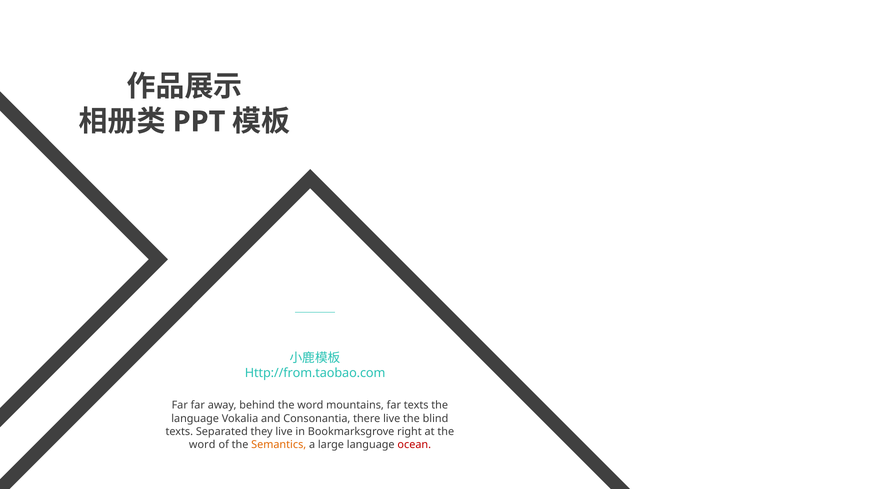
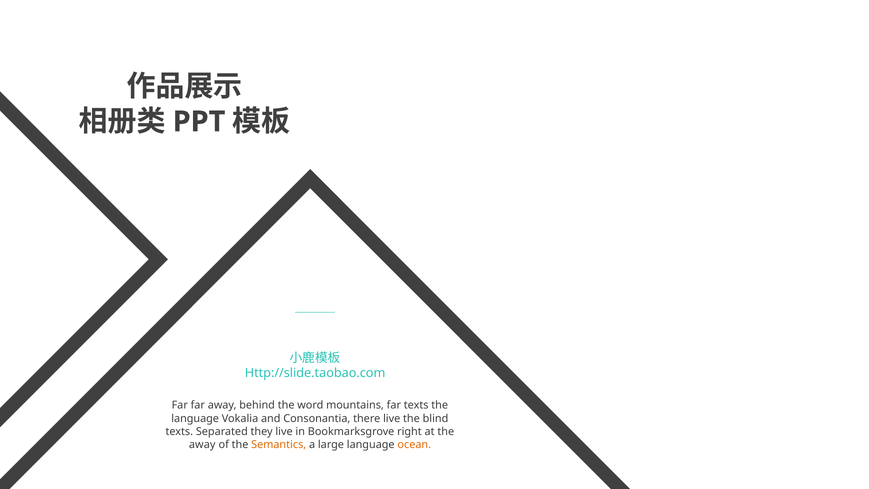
Http://from.taobao.com: Http://from.taobao.com -> Http://slide.taobao.com
word at (202, 444): word -> away
ocean colour: red -> orange
